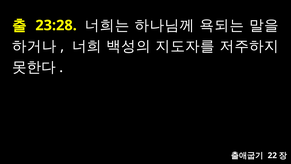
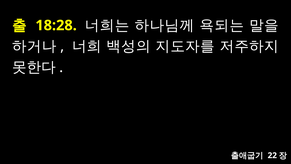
23:28: 23:28 -> 18:28
